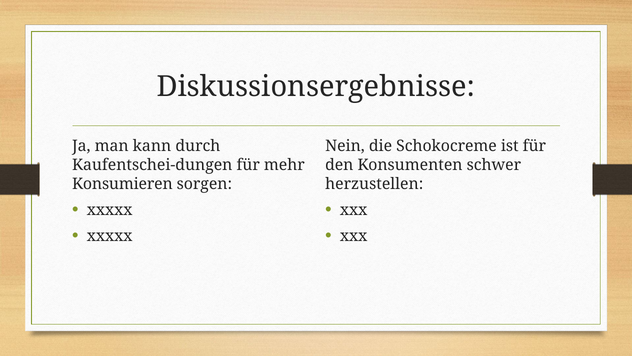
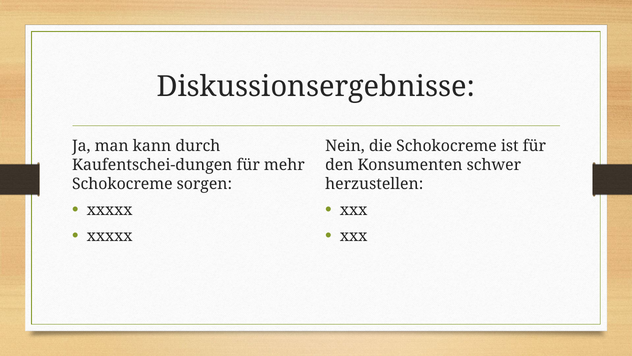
Konsumieren at (122, 184): Konsumieren -> Schokocreme
